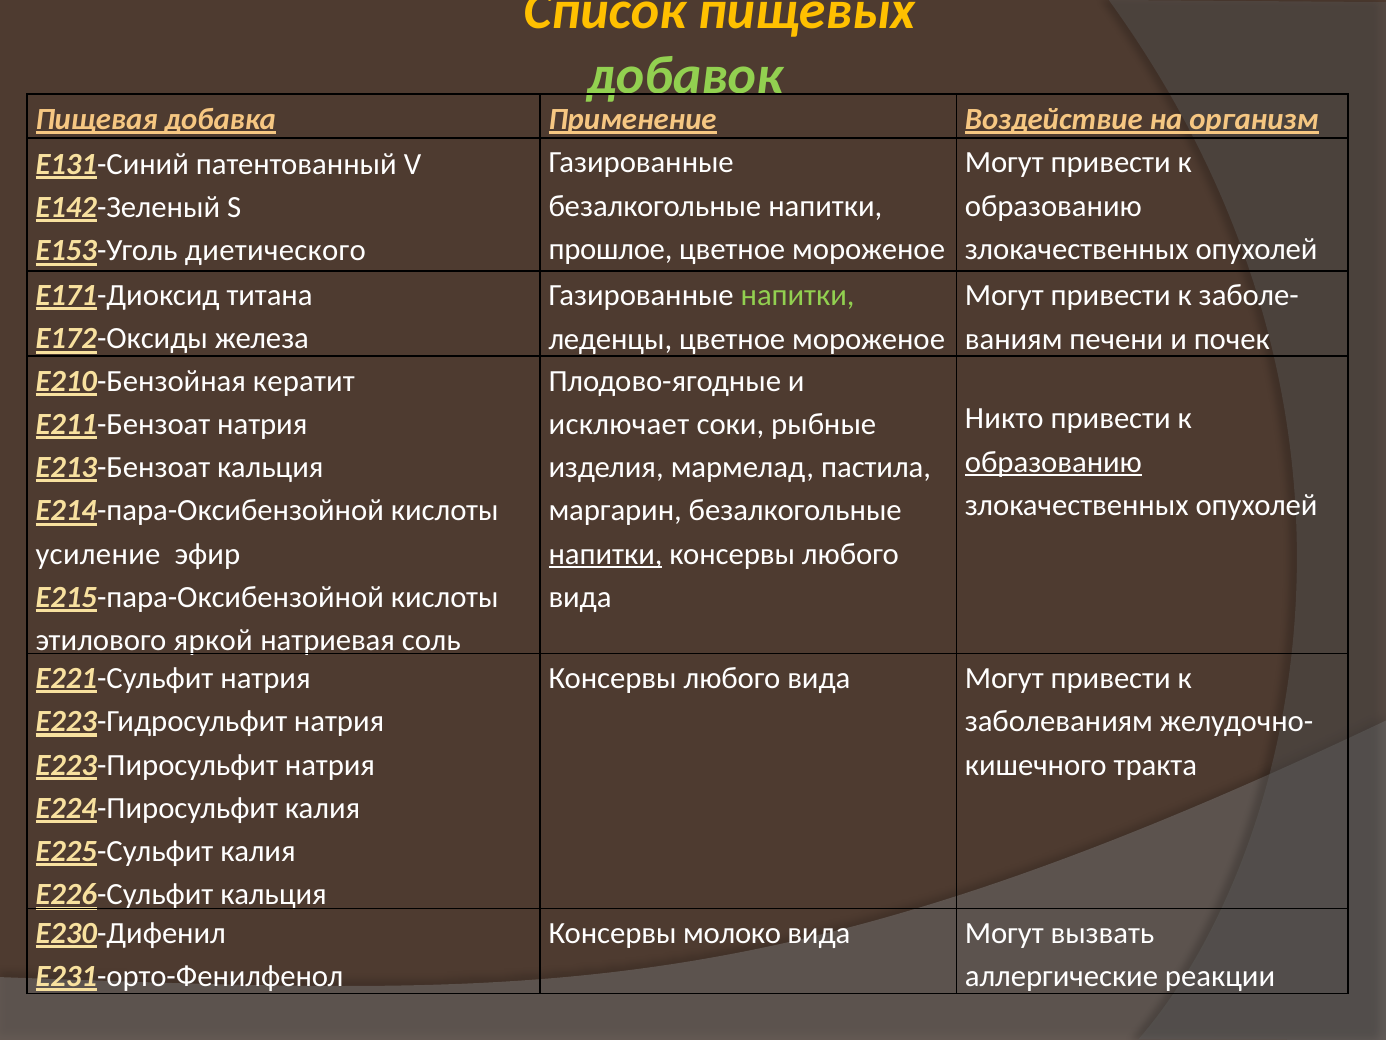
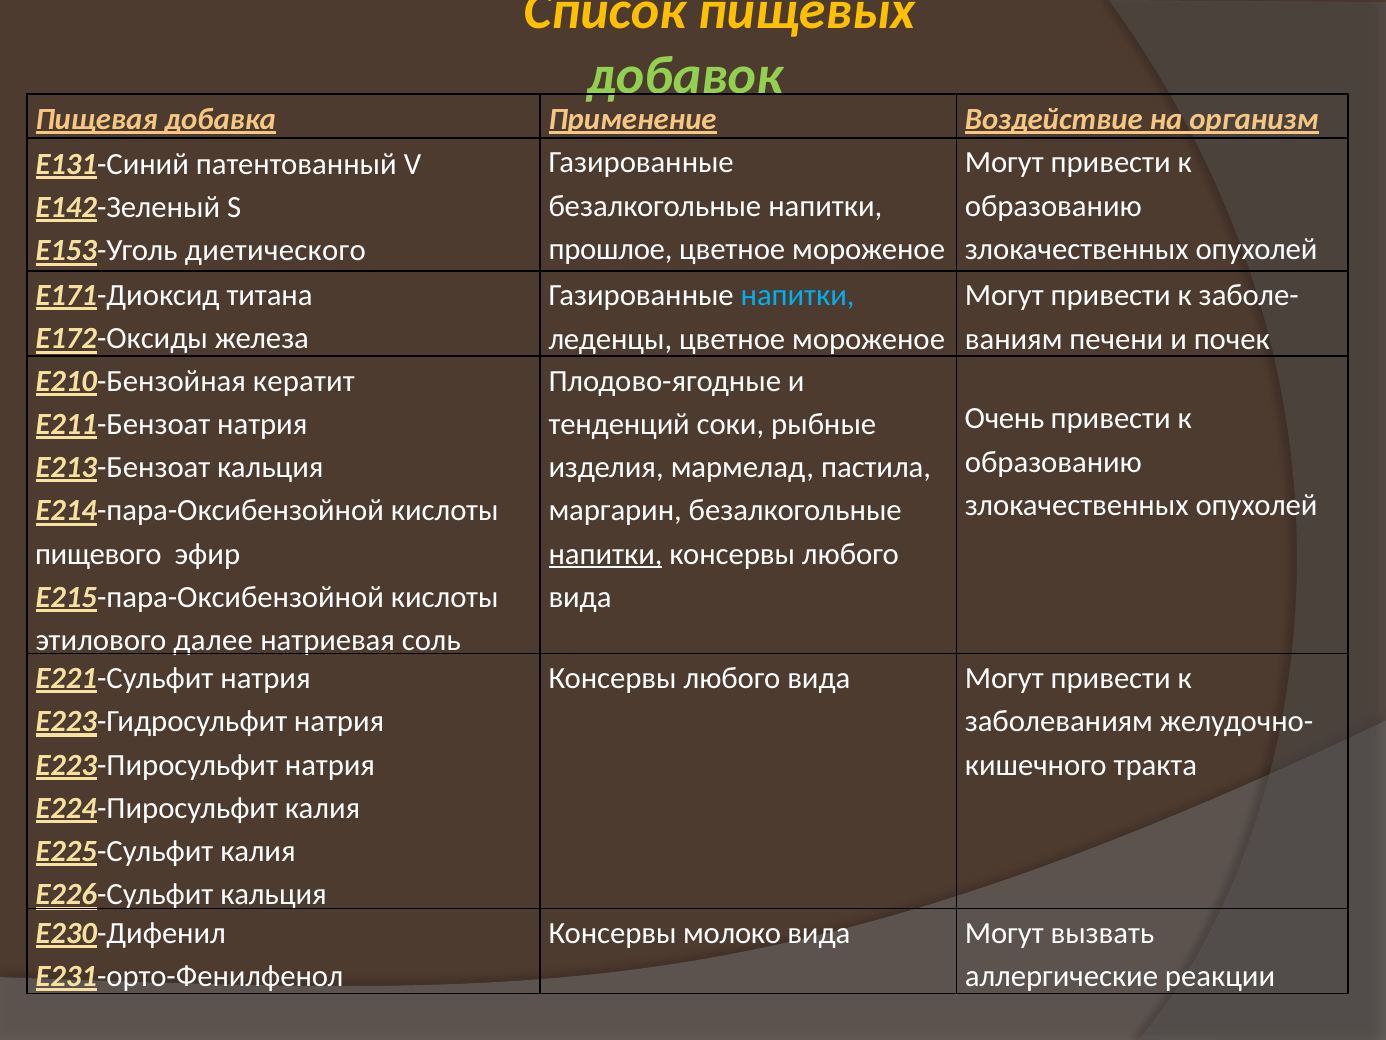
напитки at (798, 295) colour: light green -> light blue
Никто: Никто -> Очень
исключает: исключает -> тенденций
образованию at (1053, 462) underline: present -> none
усиление: усиление -> пищевого
яркой: яркой -> далее
